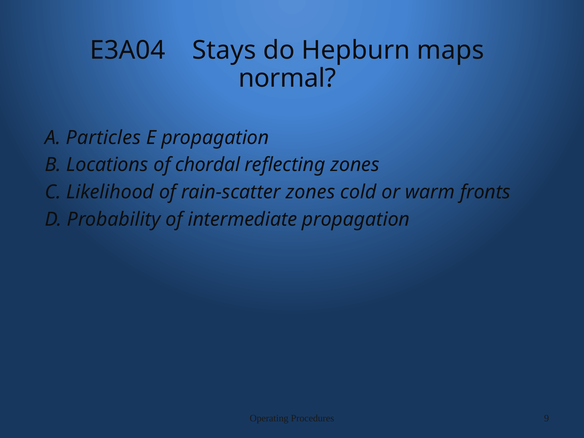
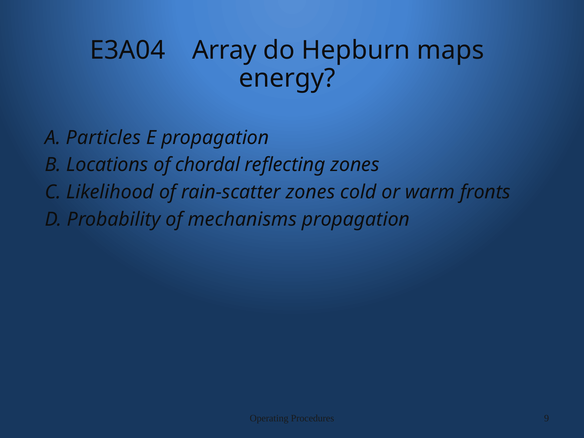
Stays: Stays -> Array
normal: normal -> energy
intermediate: intermediate -> mechanisms
